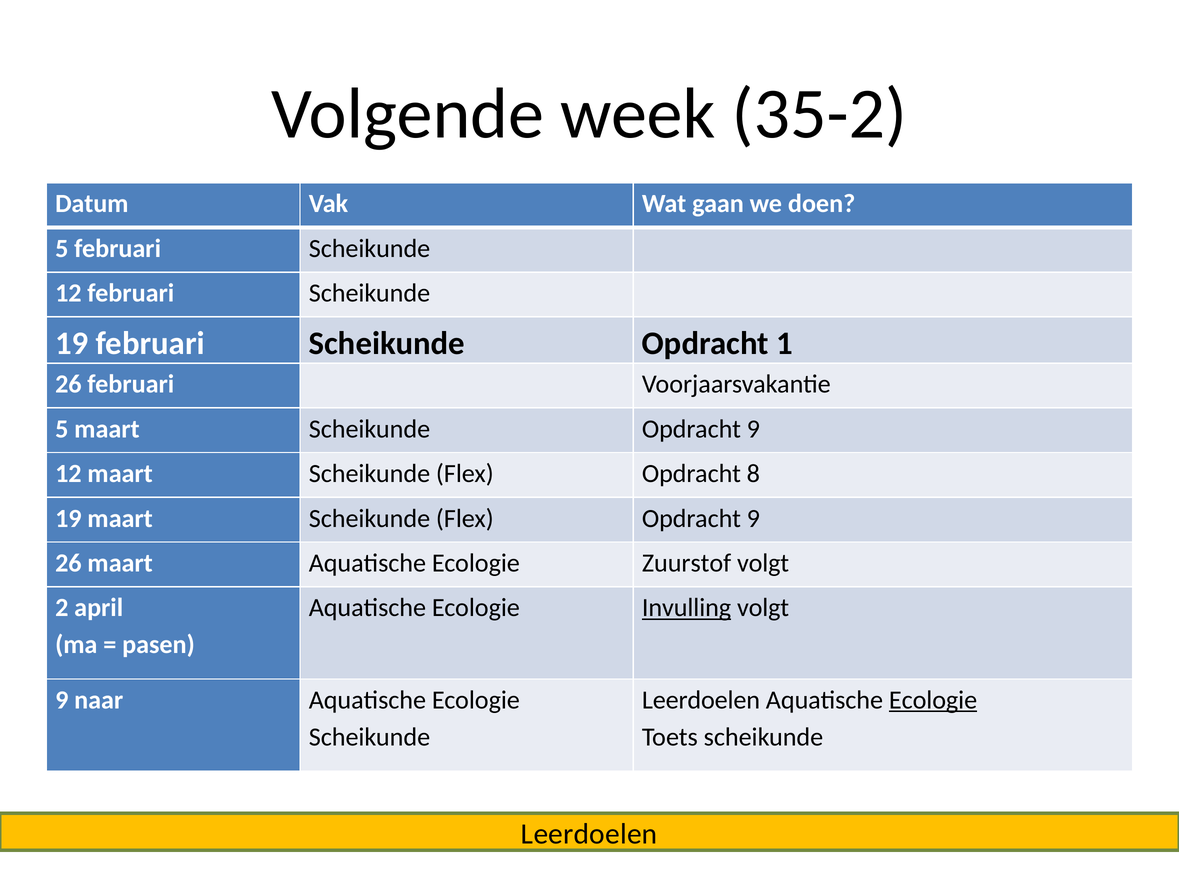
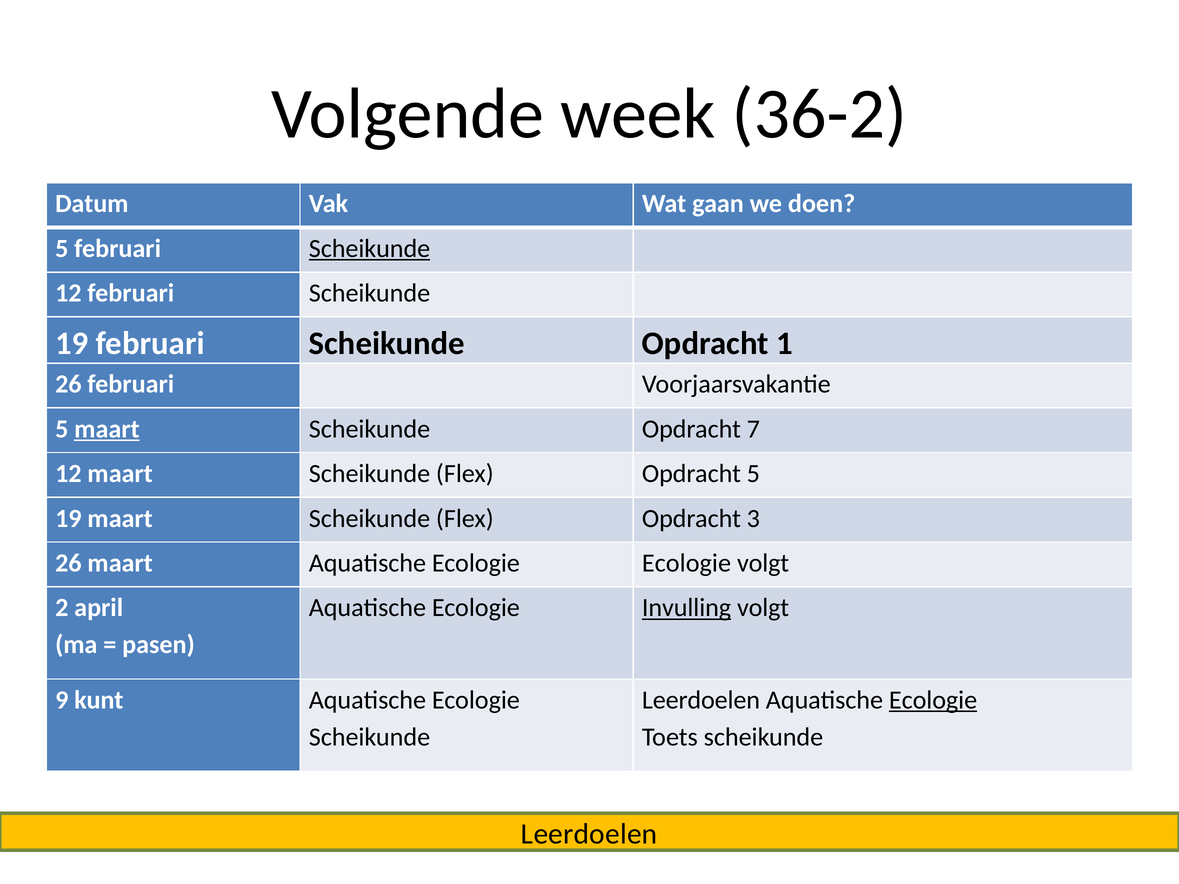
35-2: 35-2 -> 36-2
Scheikunde at (370, 249) underline: none -> present
maart at (107, 429) underline: none -> present
Scheikunde Opdracht 9: 9 -> 7
Opdracht 8: 8 -> 5
Flex Opdracht 9: 9 -> 3
Ecologie Zuurstof: Zuurstof -> Ecologie
naar: naar -> kunt
